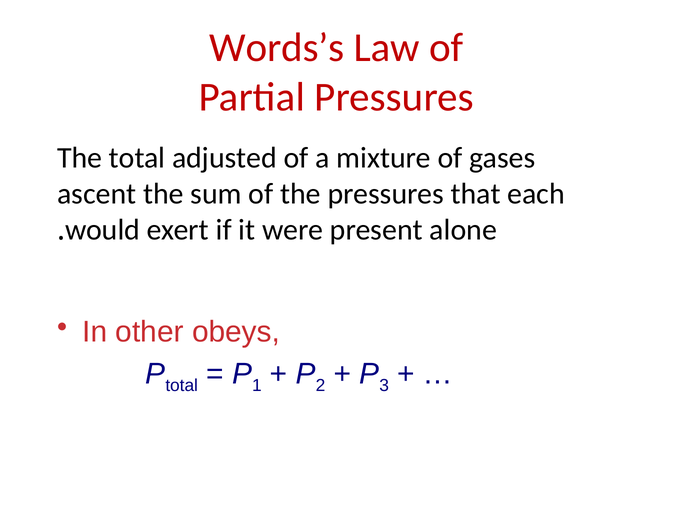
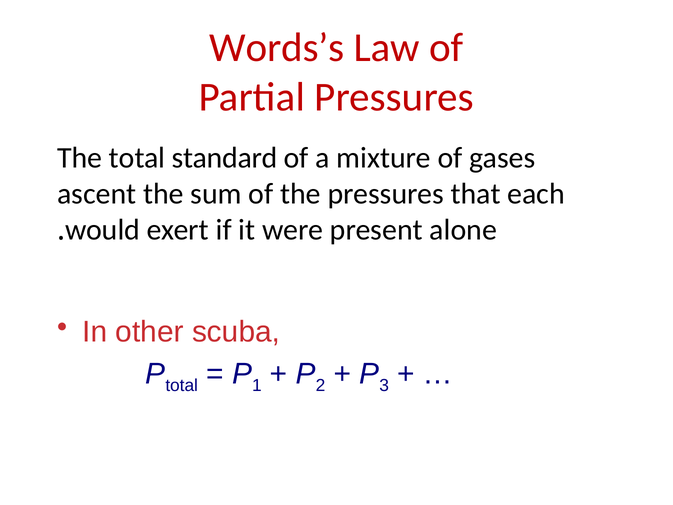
adjusted: adjusted -> standard
obeys: obeys -> scuba
